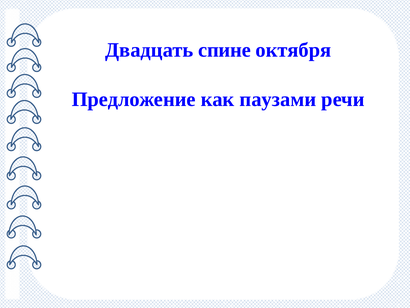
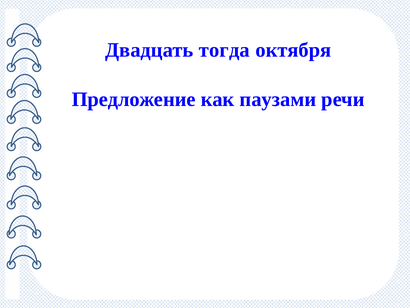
спине: спине -> тогда
